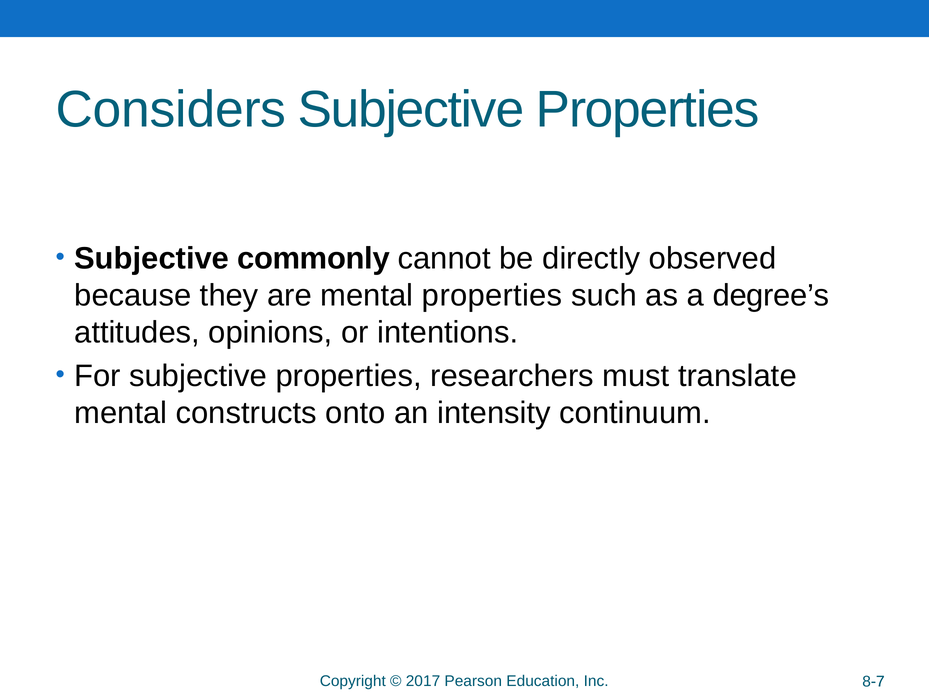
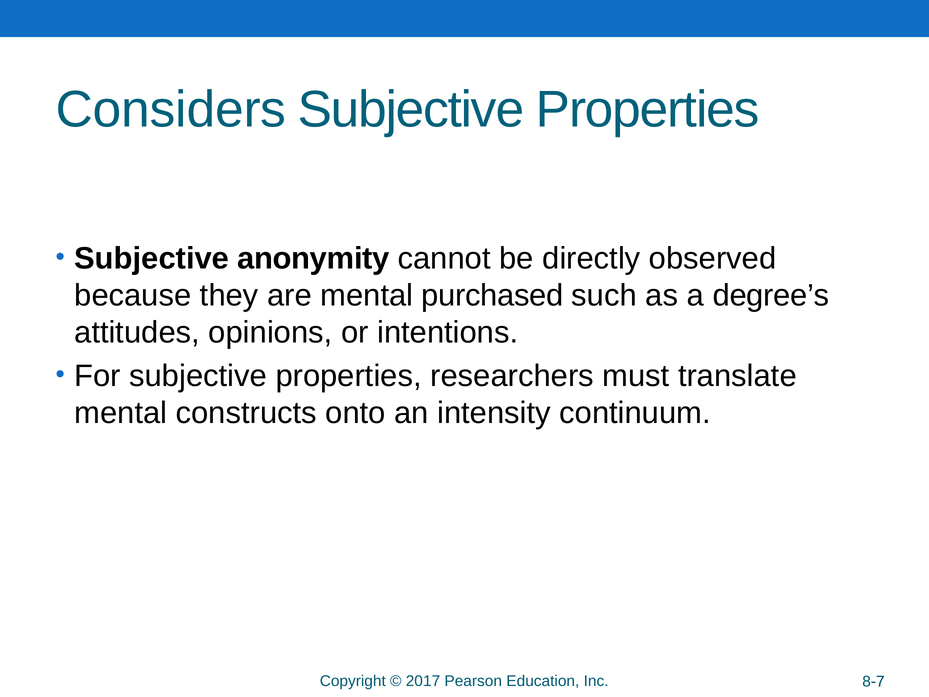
commonly: commonly -> anonymity
mental properties: properties -> purchased
